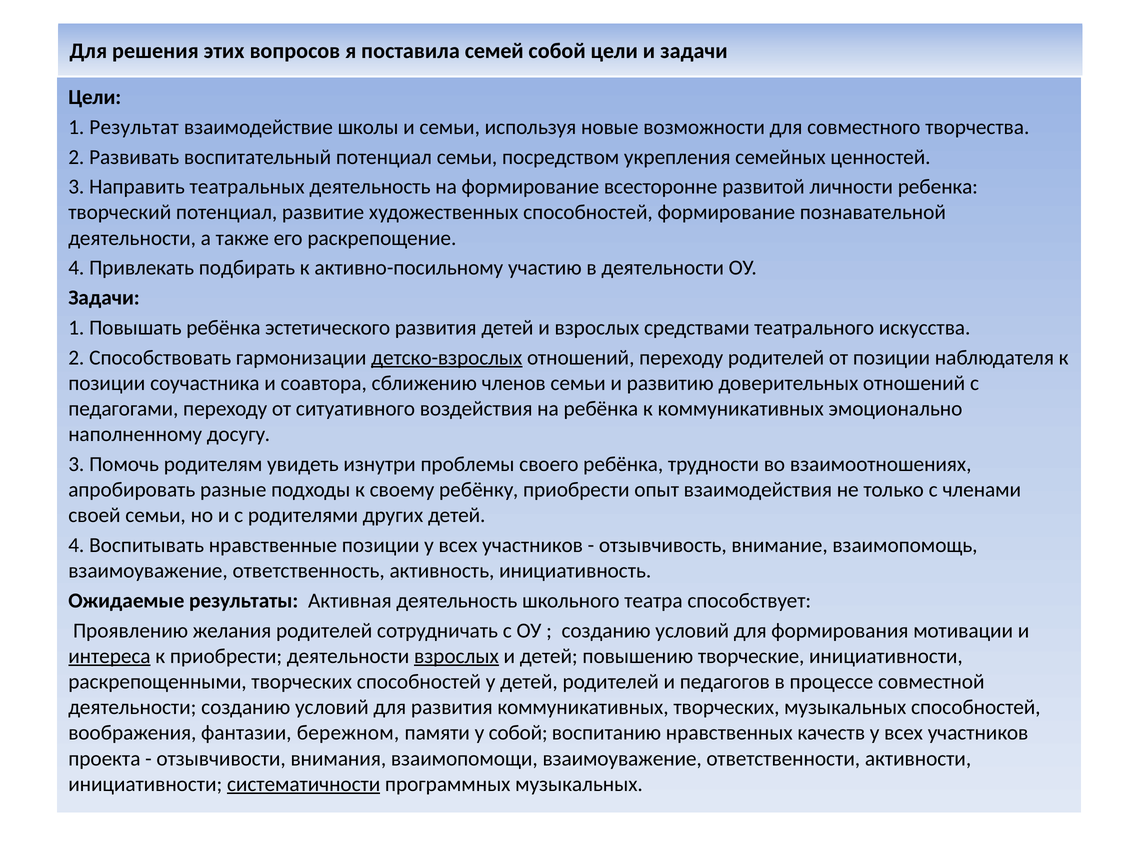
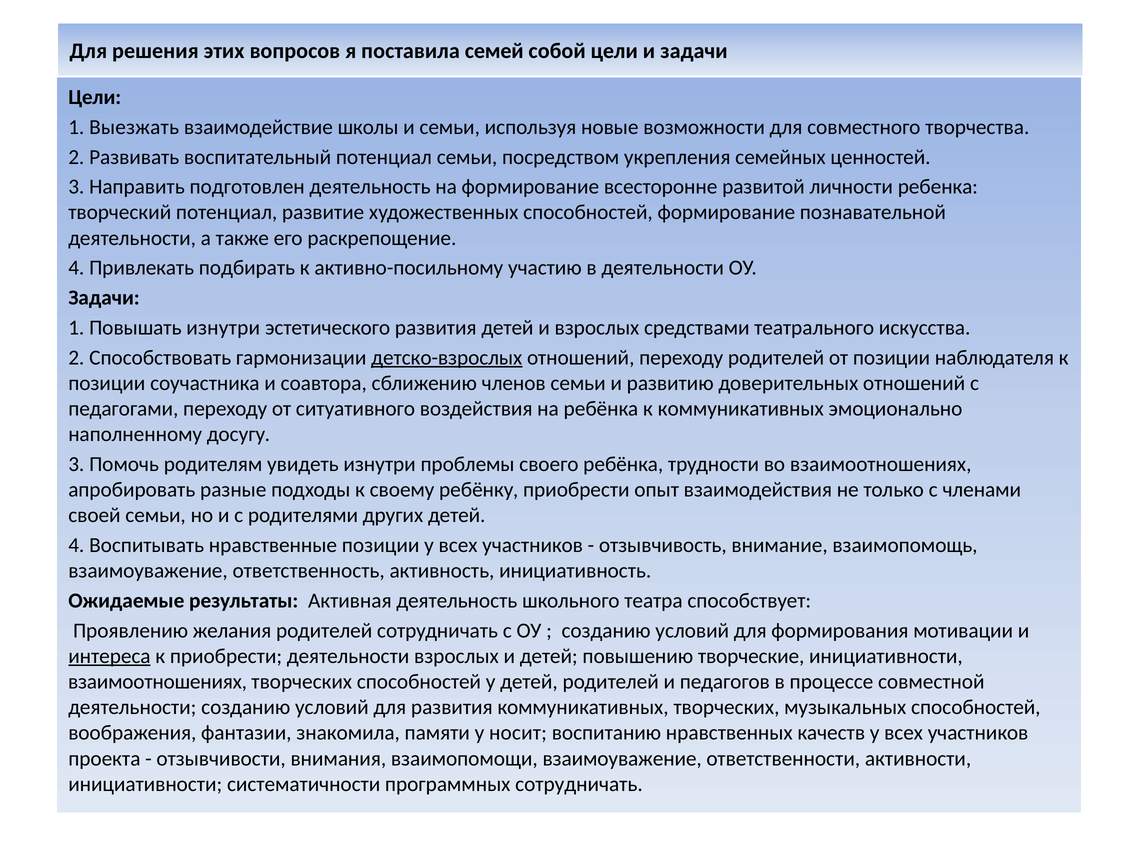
Результат: Результат -> Выезжать
театральных: театральных -> подготовлен
Повышать ребёнка: ребёнка -> изнутри
взрослых at (456, 656) underline: present -> none
раскрепощенными at (157, 681): раскрепощенными -> взаимоотношениях
бережном: бережном -> знакомила
у собой: собой -> носит
систематичности underline: present -> none
программных музыкальных: музыкальных -> сотрудничать
